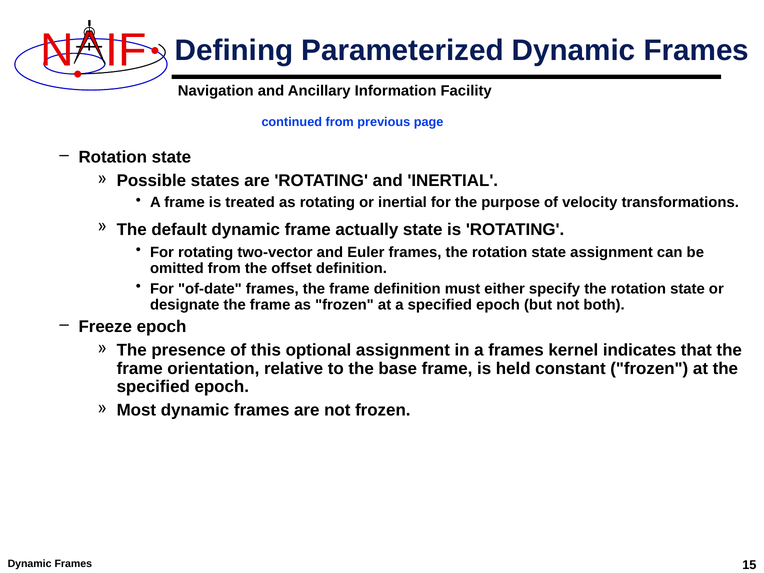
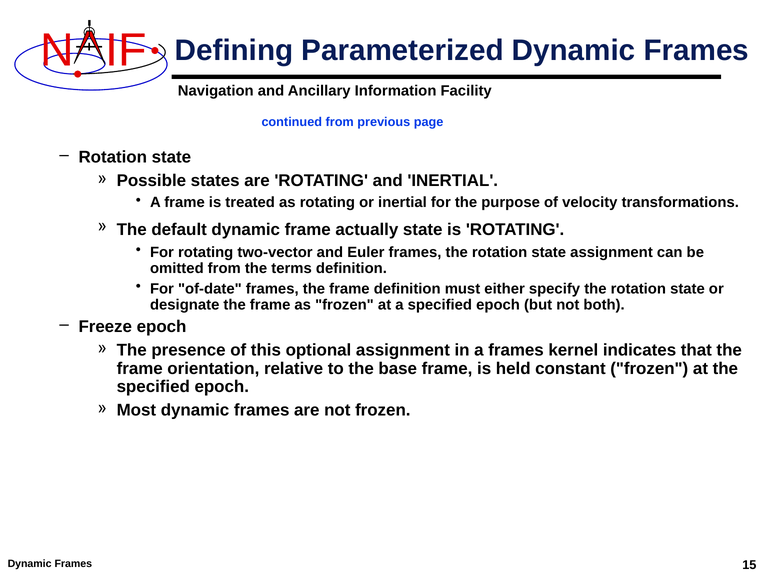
offset: offset -> terms
